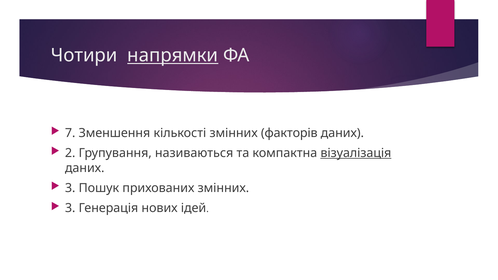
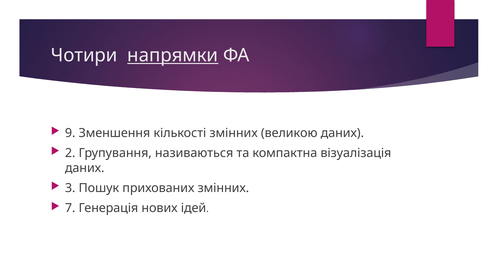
7: 7 -> 9
факторів: факторів -> великою
візуалізація underline: present -> none
3 at (70, 208): 3 -> 7
